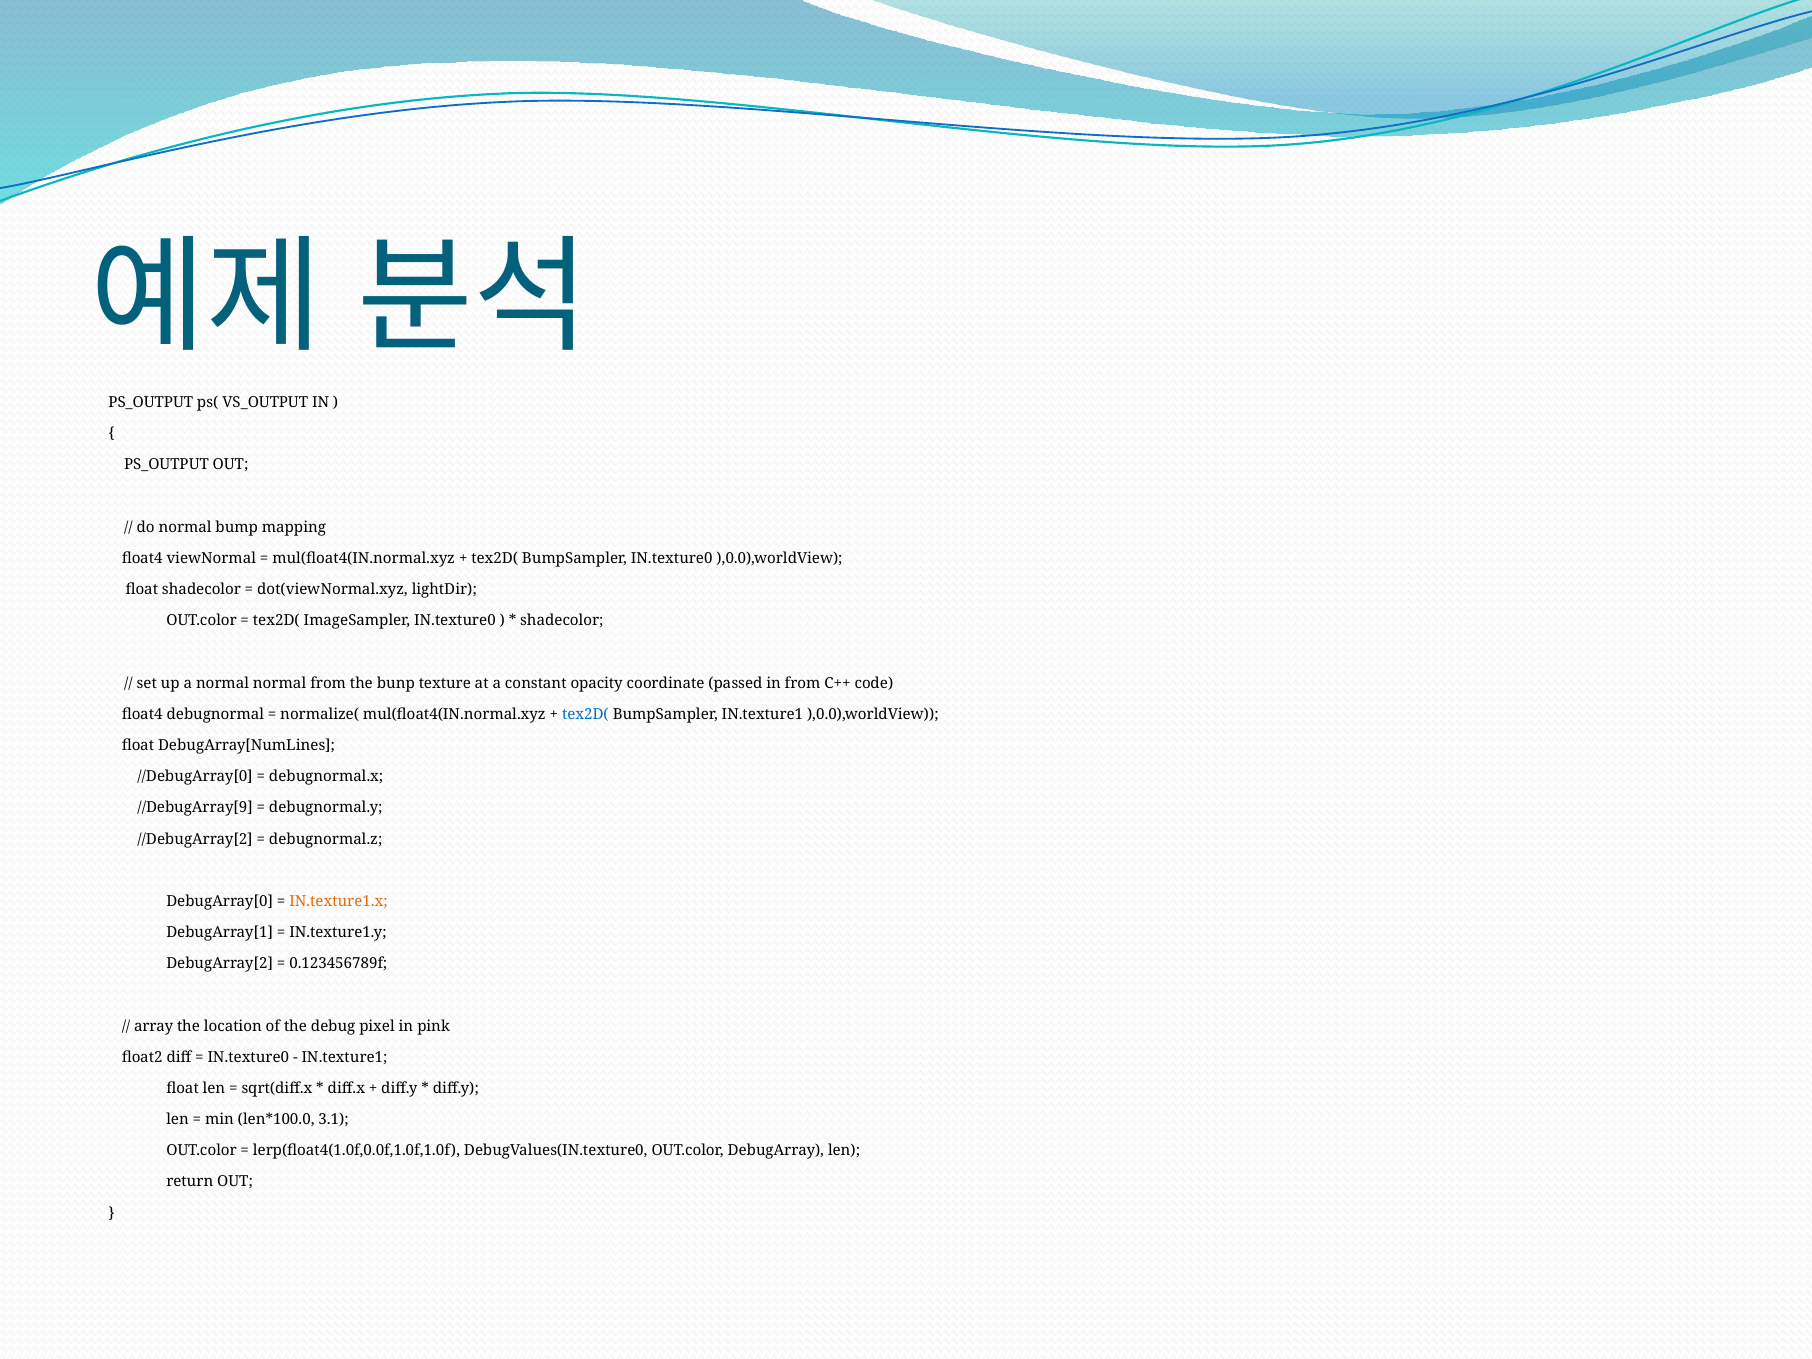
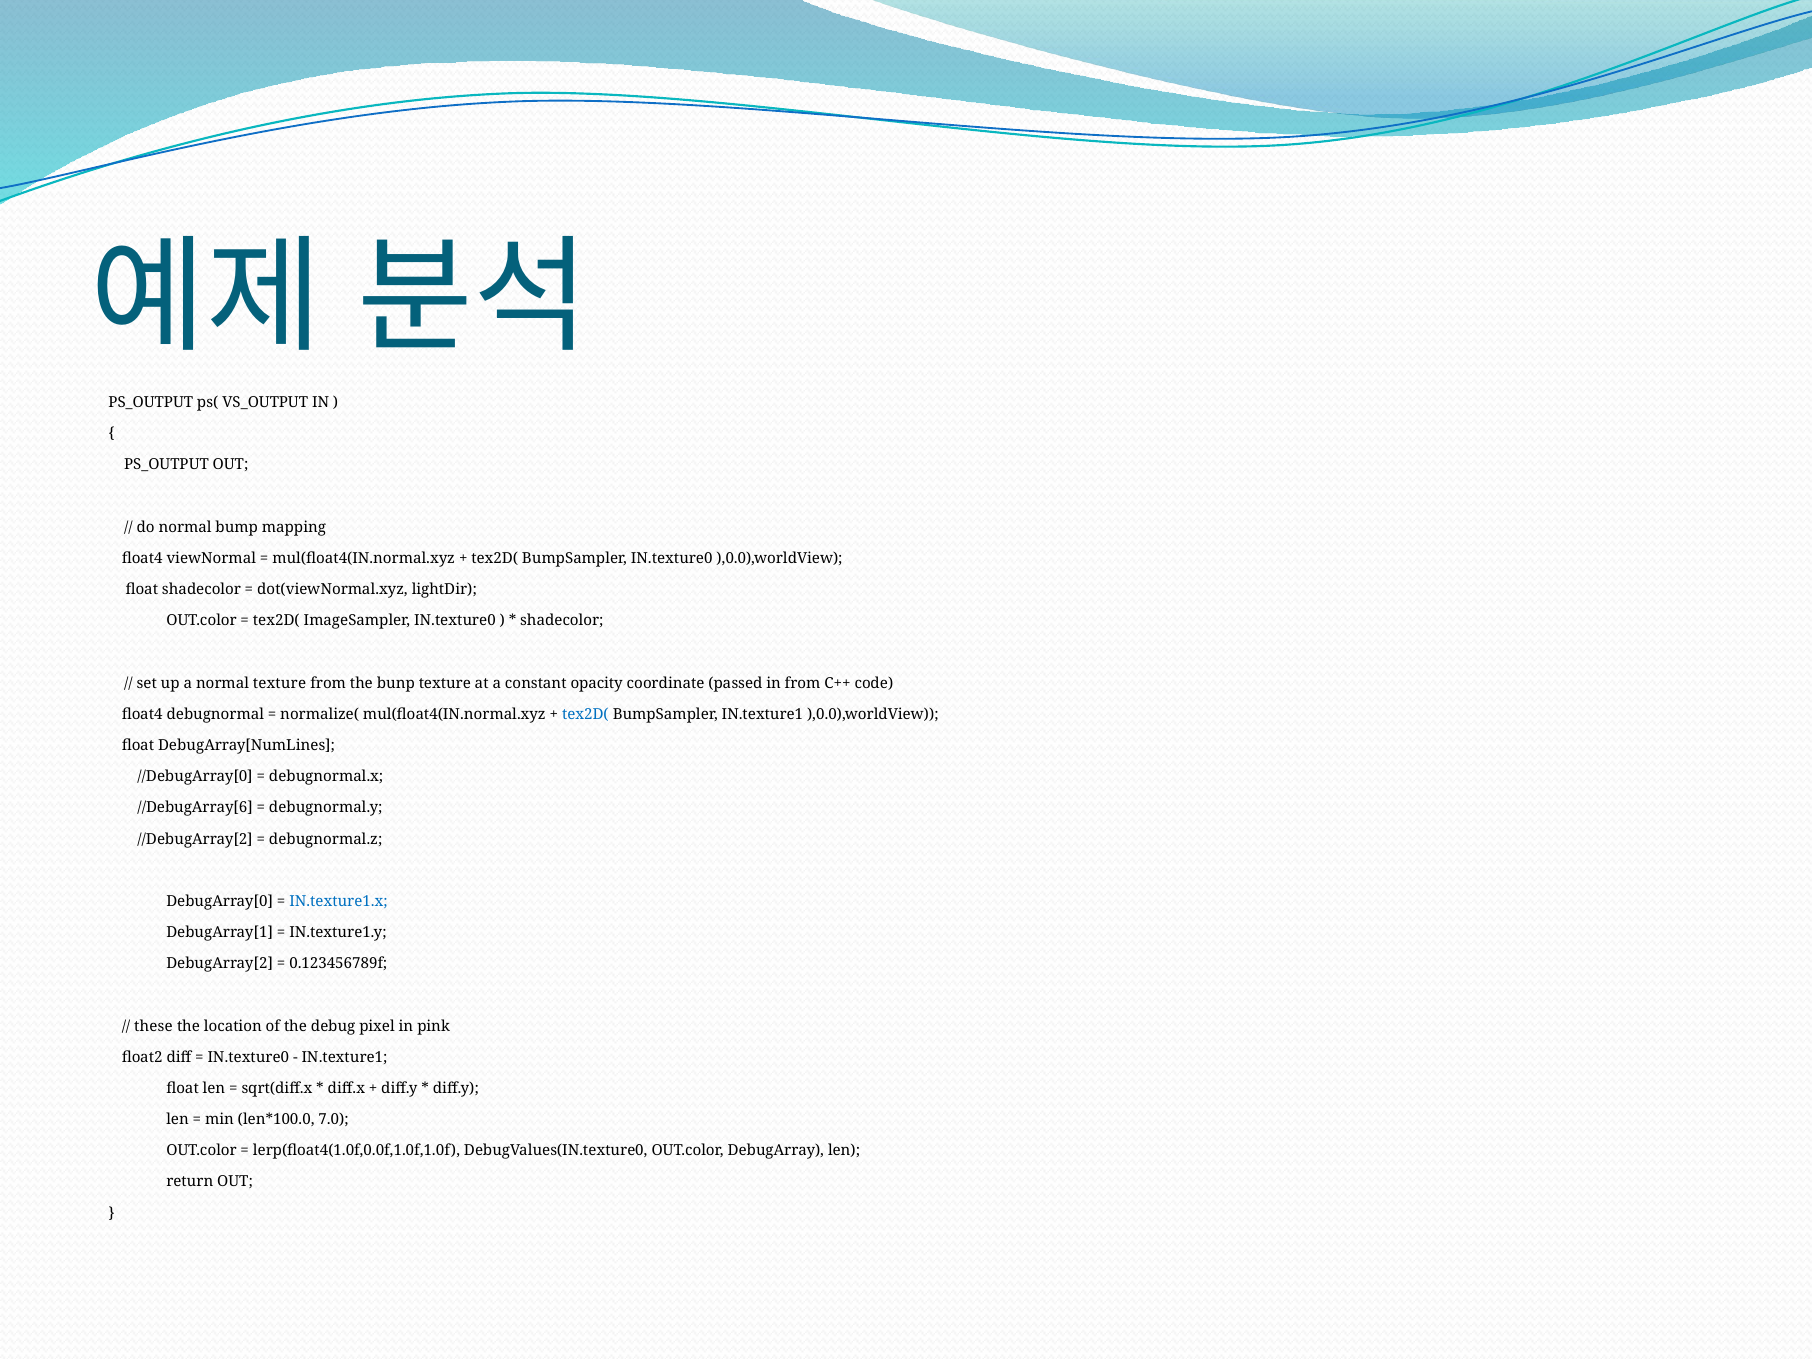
normal normal: normal -> texture
//DebugArray[9: //DebugArray[9 -> //DebugArray[6
IN.texture1.x colour: orange -> blue
array: array -> these
3.1: 3.1 -> 7.0
